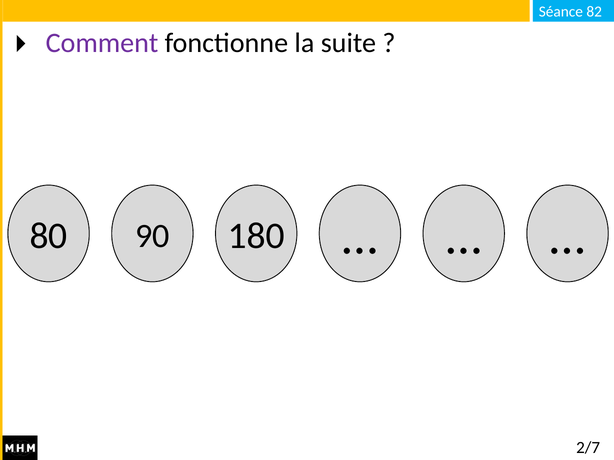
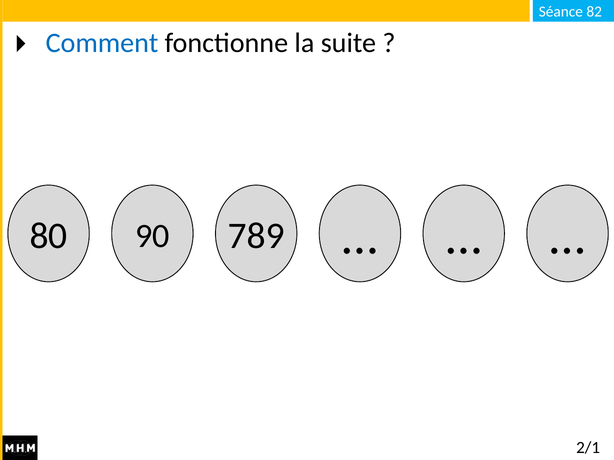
Comment colour: purple -> blue
180: 180 -> 789
2/7: 2/7 -> 2/1
